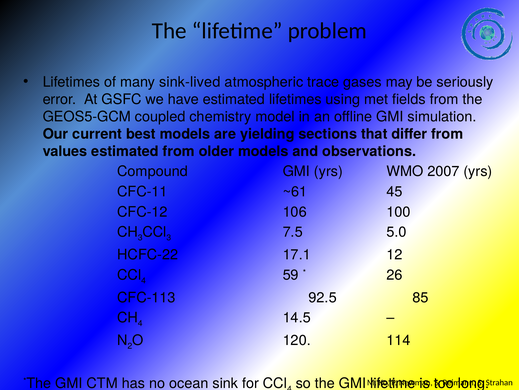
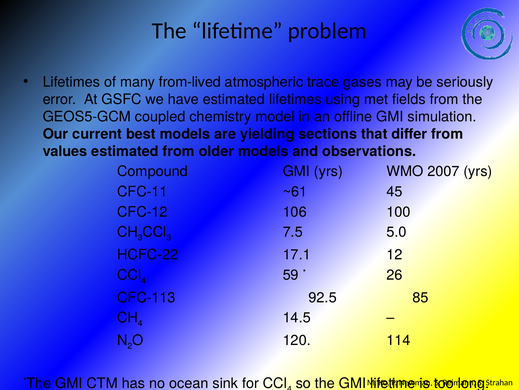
sink-lived: sink-lived -> from-lived
